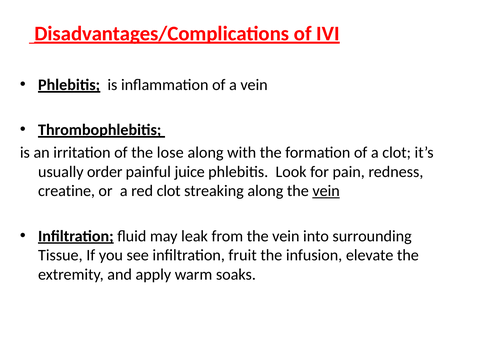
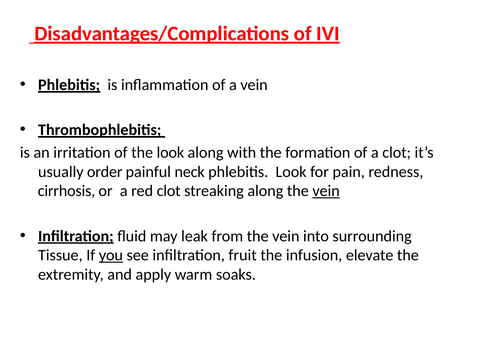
the lose: lose -> look
juice: juice -> neck
creatine: creatine -> cirrhosis
you underline: none -> present
